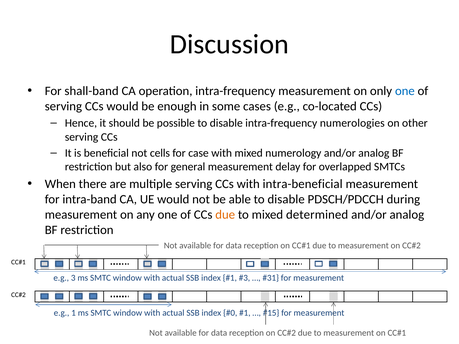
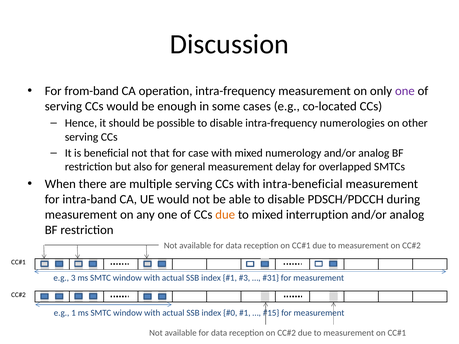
shall-band: shall-band -> from-band
one at (405, 91) colour: blue -> purple
cells: cells -> that
determined: determined -> interruption
